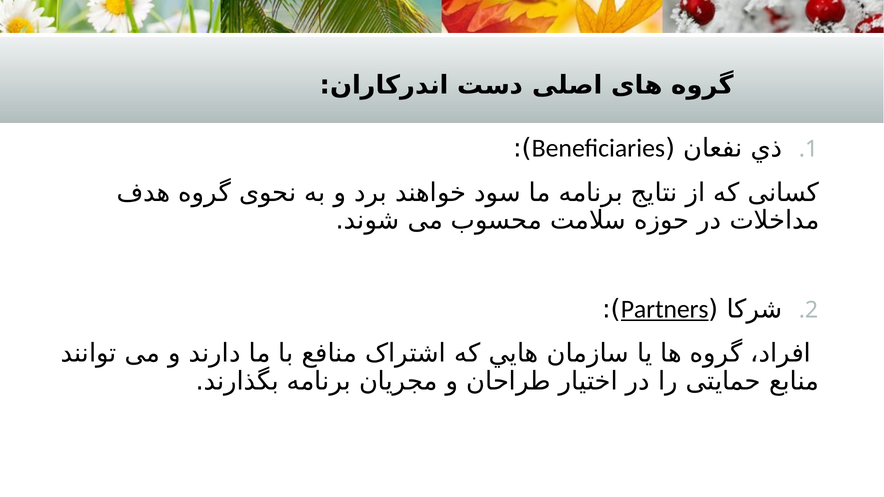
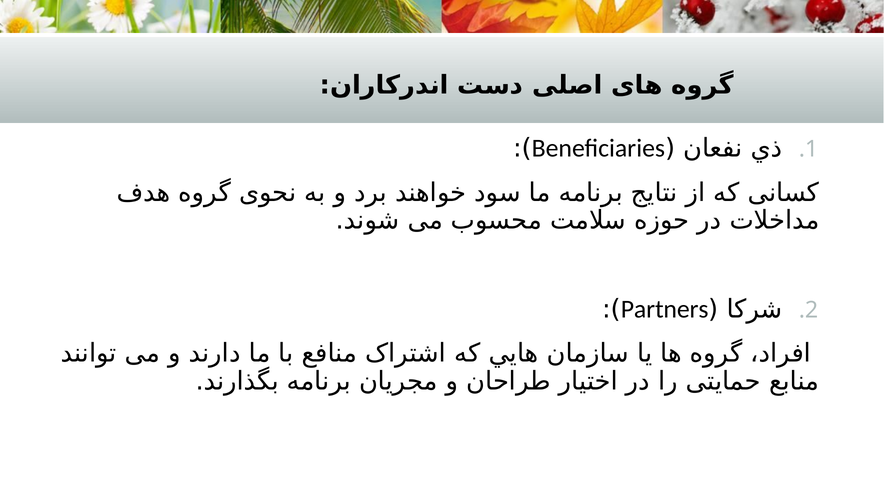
Partners underline: present -> none
